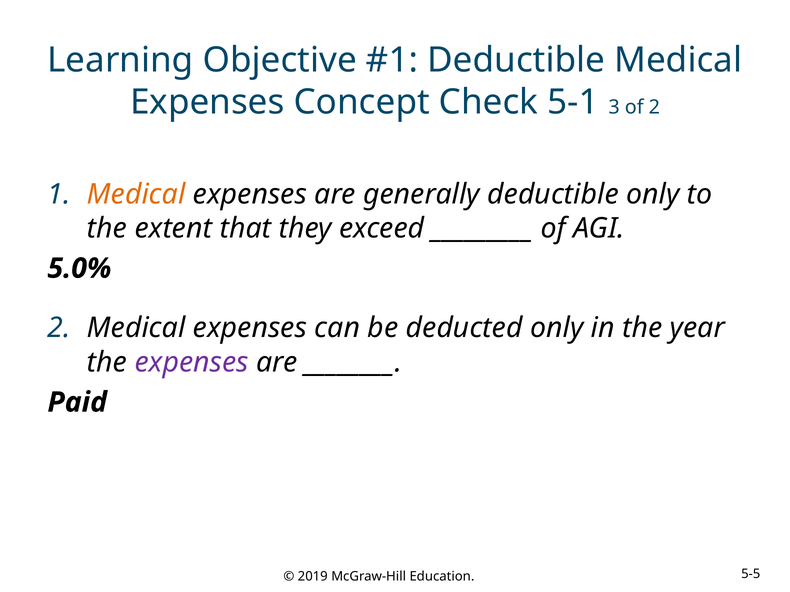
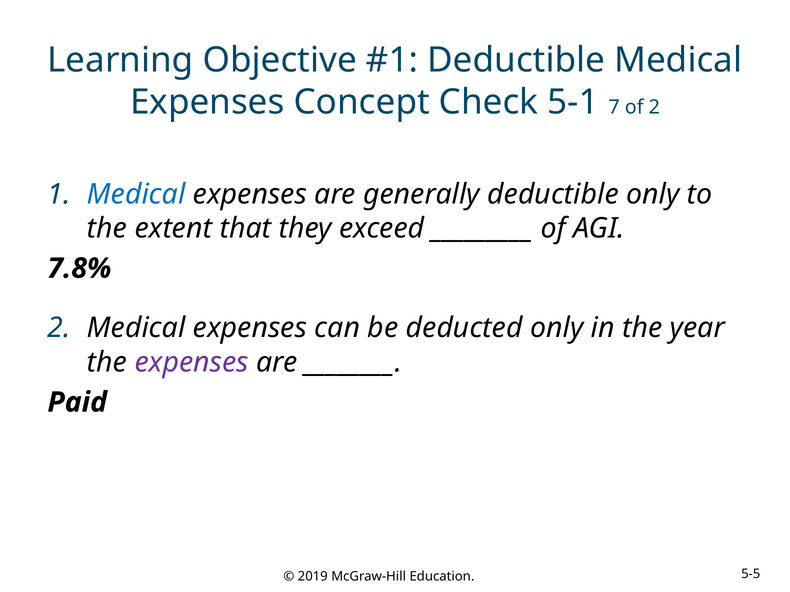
3: 3 -> 7
Medical at (136, 194) colour: orange -> blue
5.0%: 5.0% -> 7.8%
